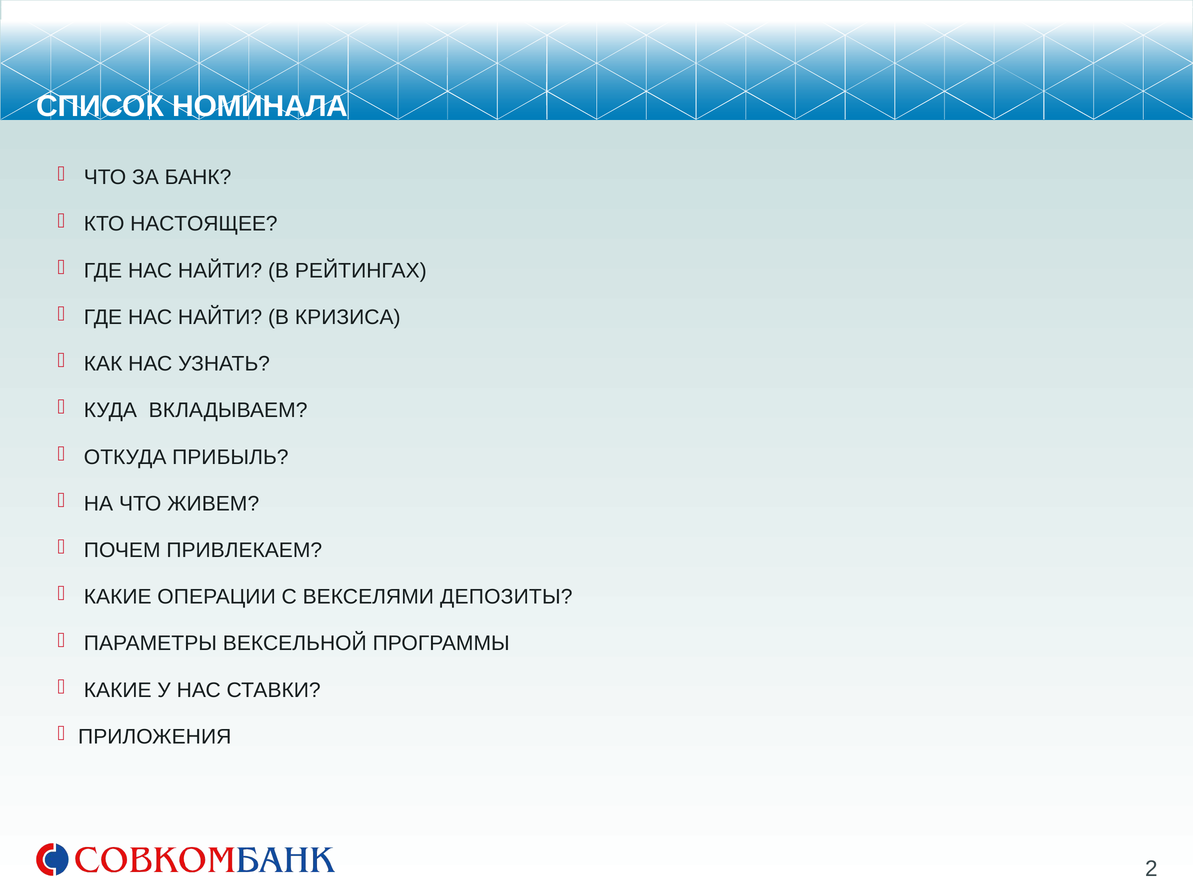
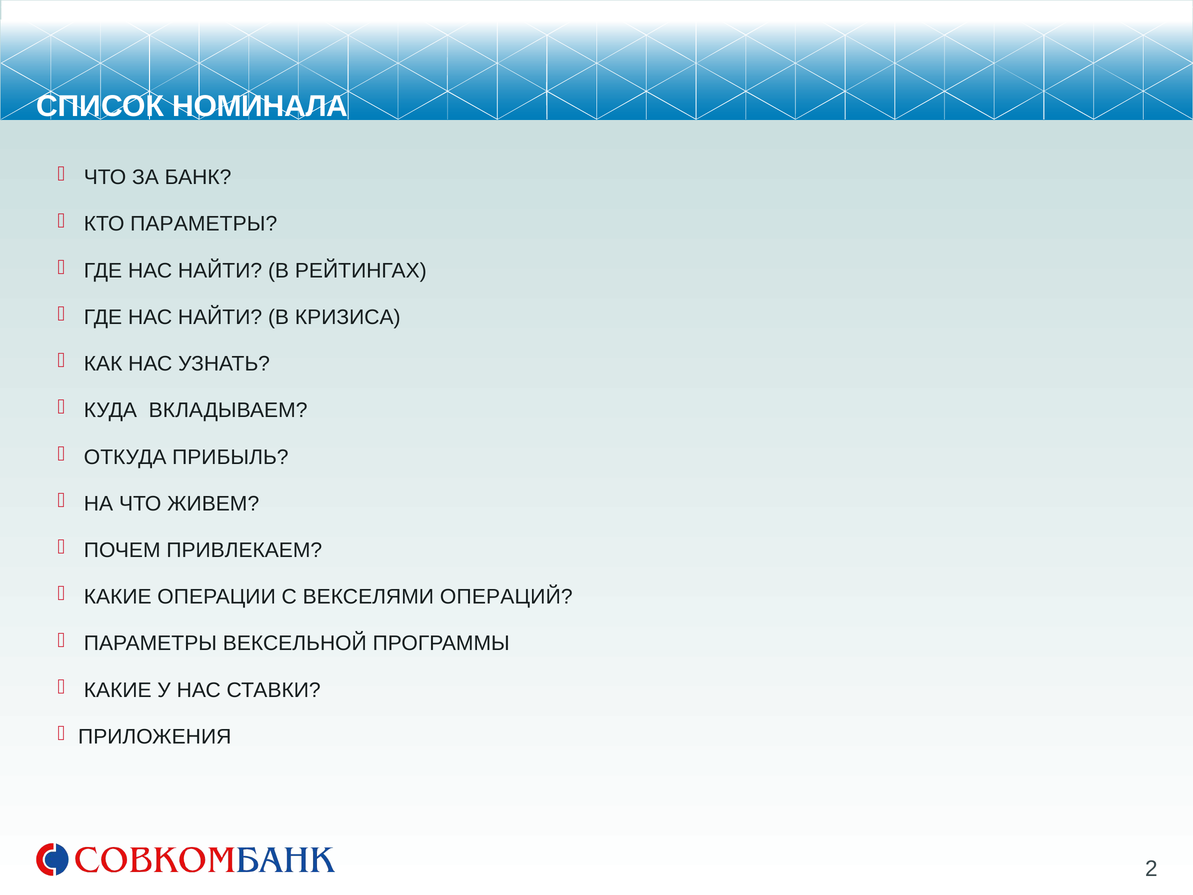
КТО НАСТОЯЩЕЕ: НАСТОЯЩЕЕ -> ПАРАМЕТРЫ
ДЕПОЗИТЫ: ДЕПОЗИТЫ -> ОПЕРАЦИЙ
